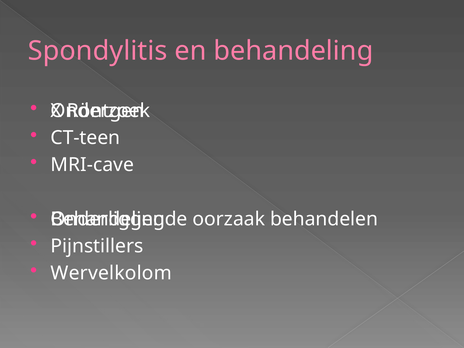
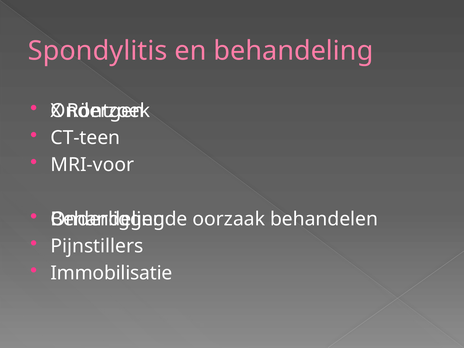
MRI-cave: MRI-cave -> MRI-voor
Wervelkolom: Wervelkolom -> Immobilisatie
